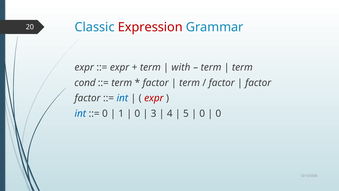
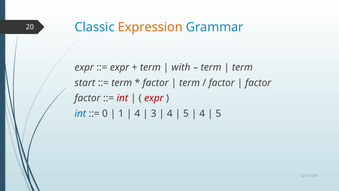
Expression colour: red -> orange
cond: cond -> start
int at (122, 98) colour: blue -> red
0 at (137, 113): 0 -> 4
0 at (202, 113): 0 -> 4
0 at (218, 113): 0 -> 5
